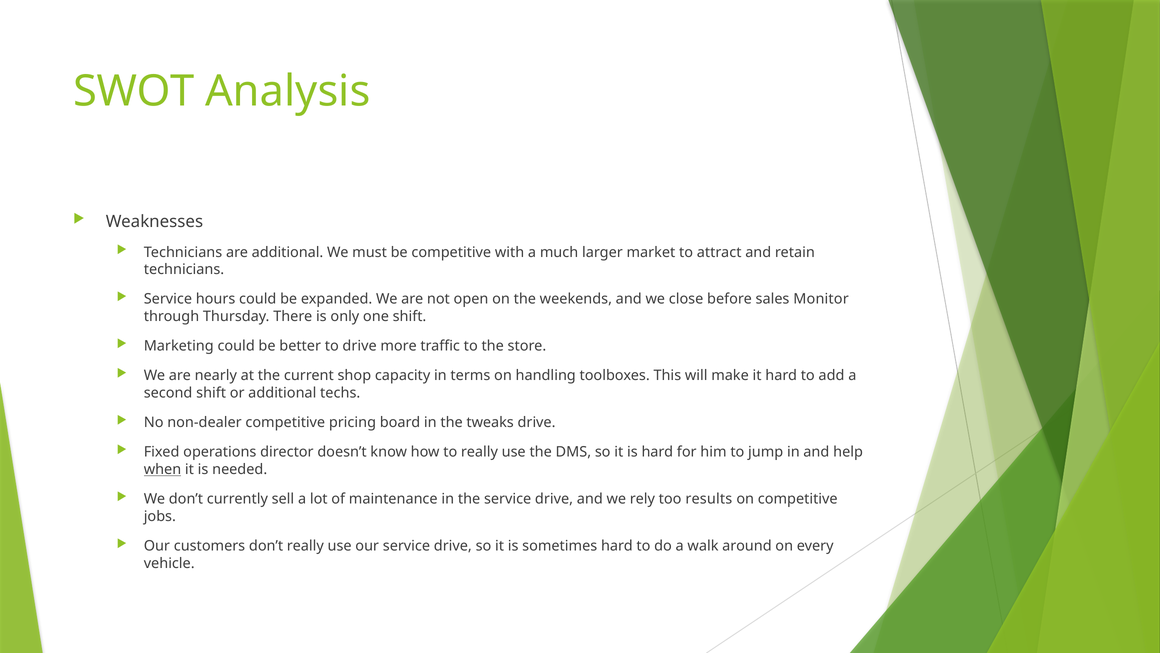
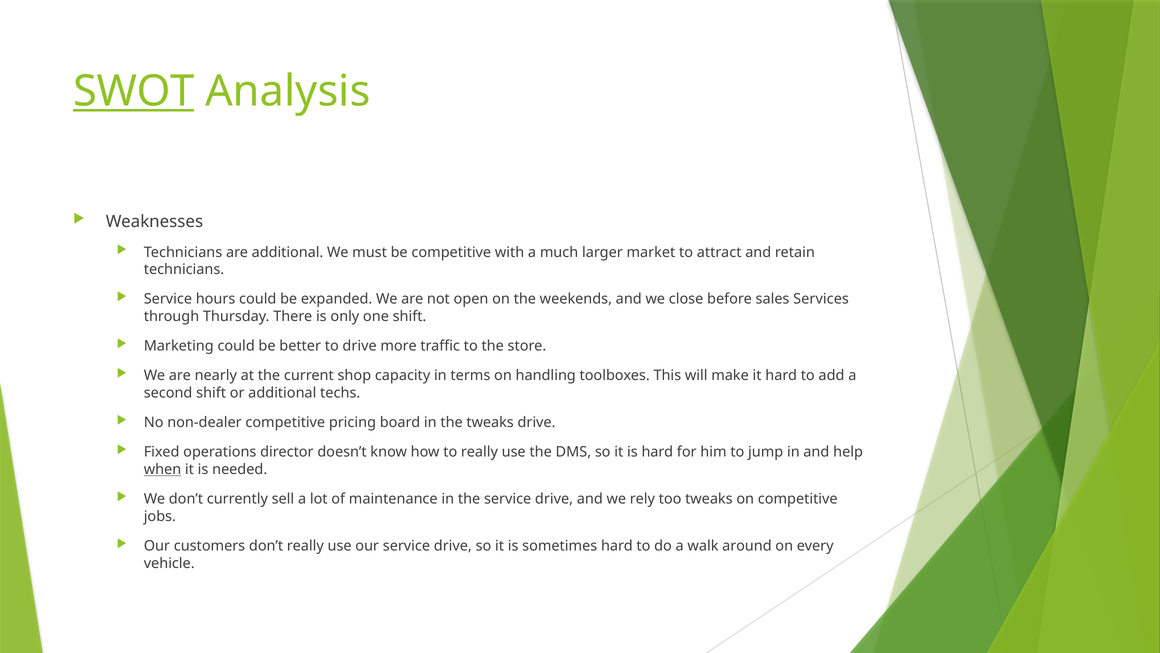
SWOT underline: none -> present
Monitor: Monitor -> Services
too results: results -> tweaks
